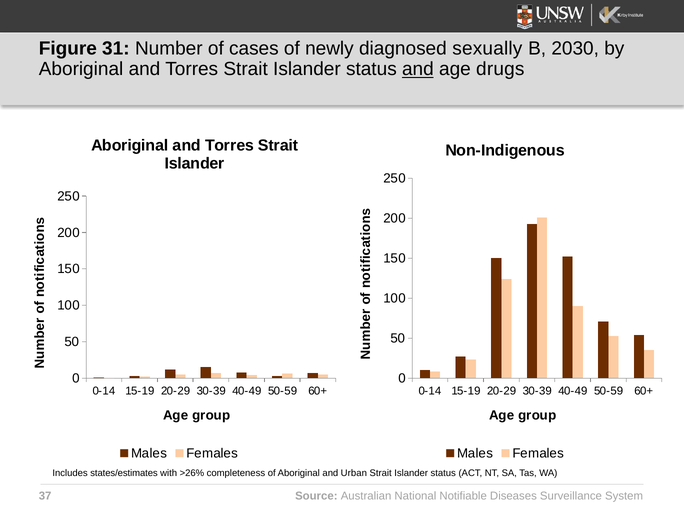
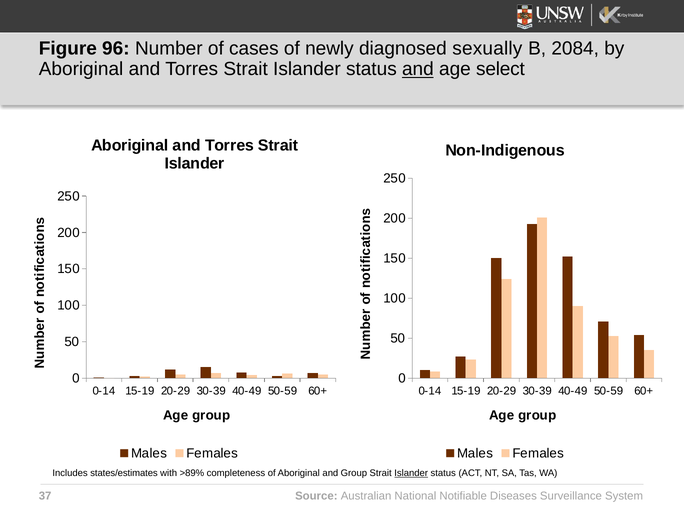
31: 31 -> 96
2030: 2030 -> 2084
drugs: drugs -> select
>26%: >26% -> >89%
and Urban: Urban -> Group
Islander at (411, 473) underline: none -> present
